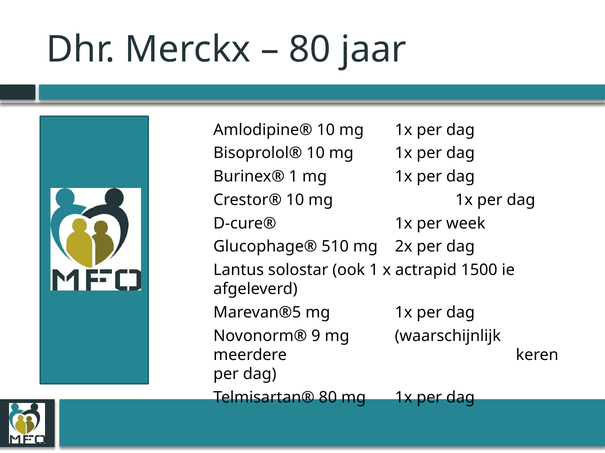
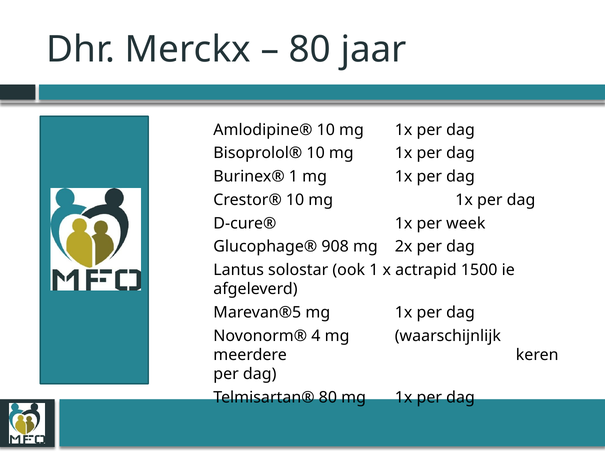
510: 510 -> 908
9: 9 -> 4
